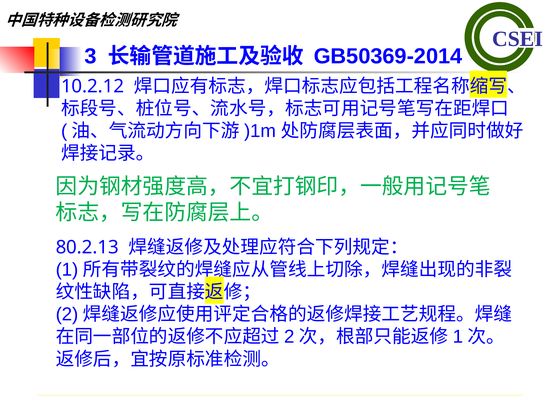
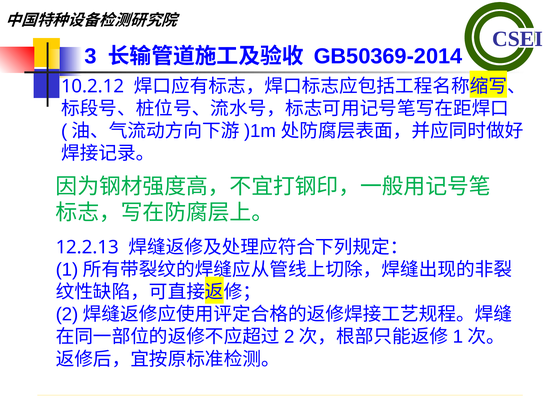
80.2.13: 80.2.13 -> 12.2.13
